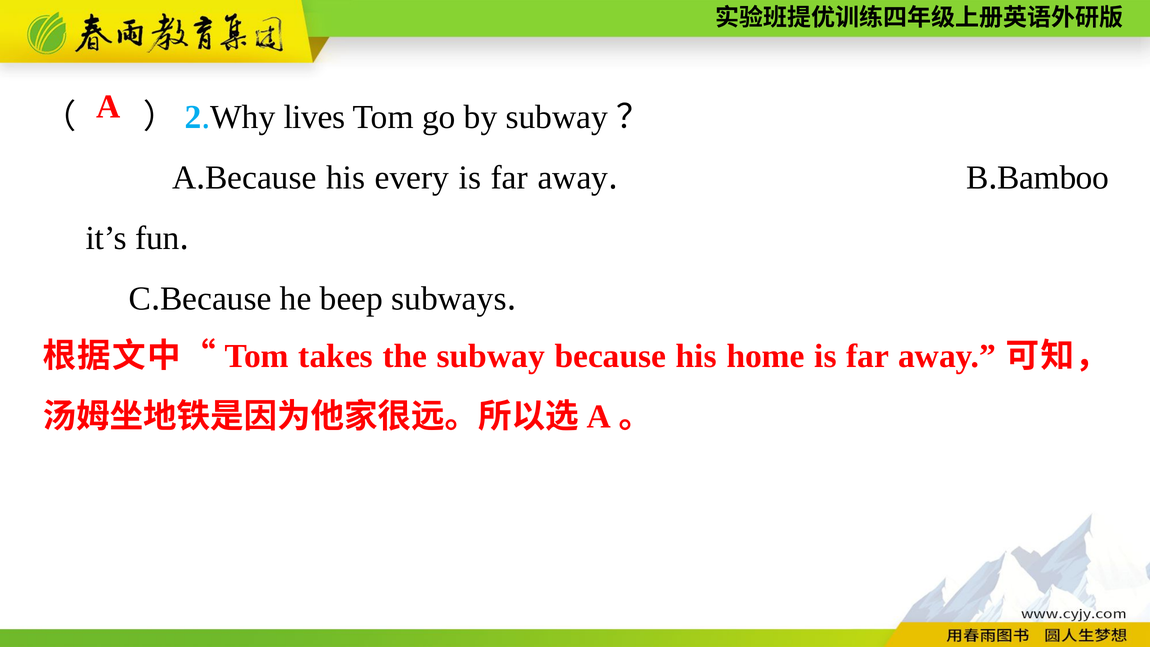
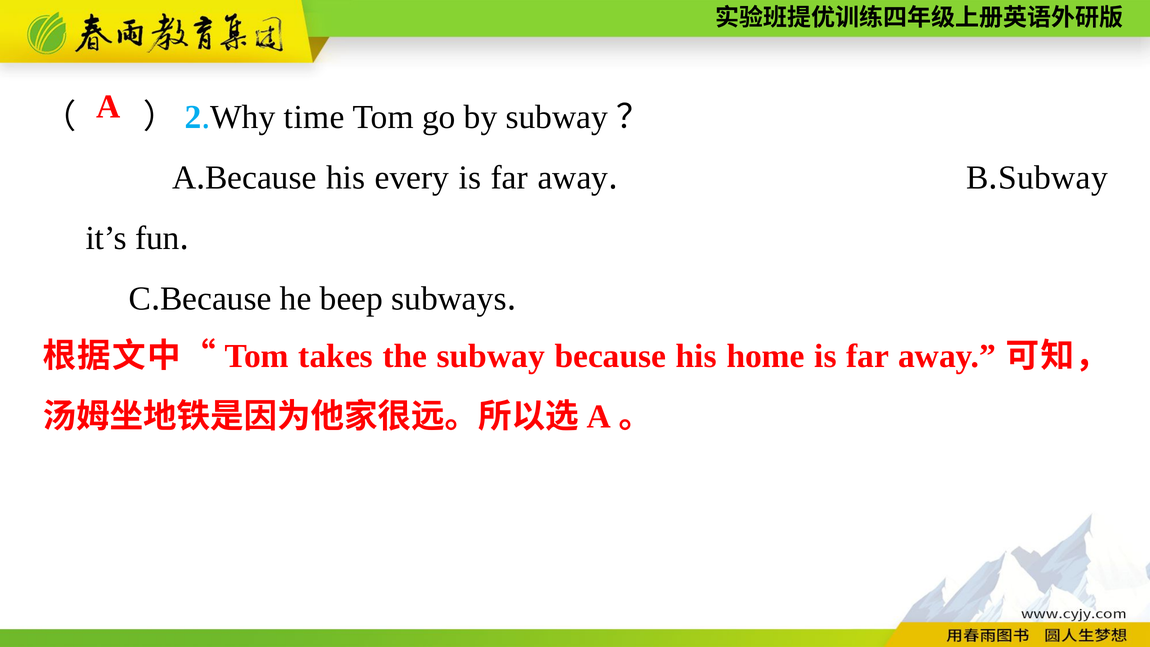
lives: lives -> time
Bamboo at (1053, 178): Bamboo -> Subway
